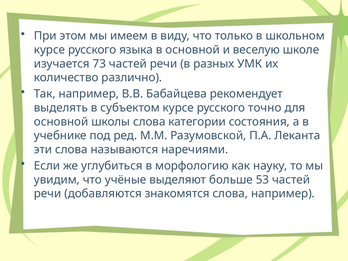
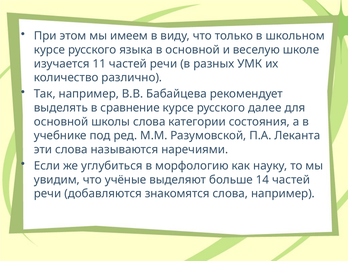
73: 73 -> 11
субъектом: субъектом -> сравнение
точно: точно -> далее
53: 53 -> 14
